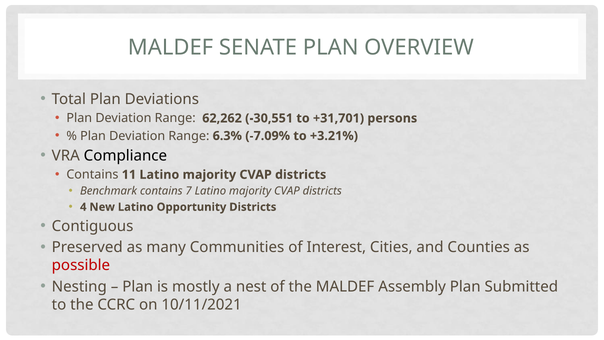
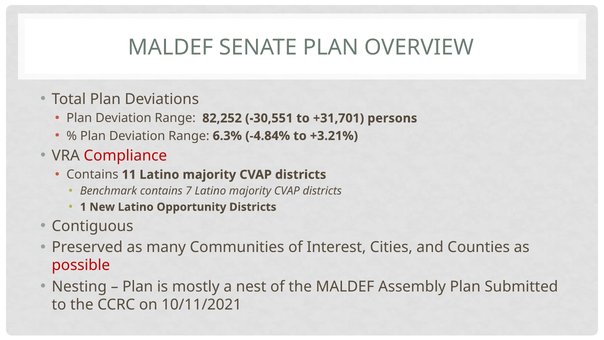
62,262: 62,262 -> 82,252
-7.09%: -7.09% -> -4.84%
Compliance colour: black -> red
4: 4 -> 1
